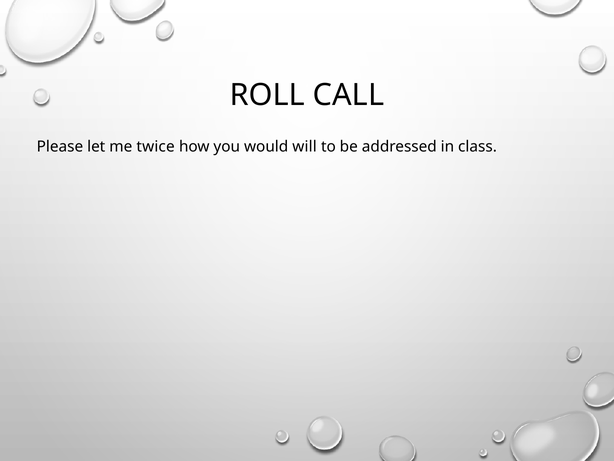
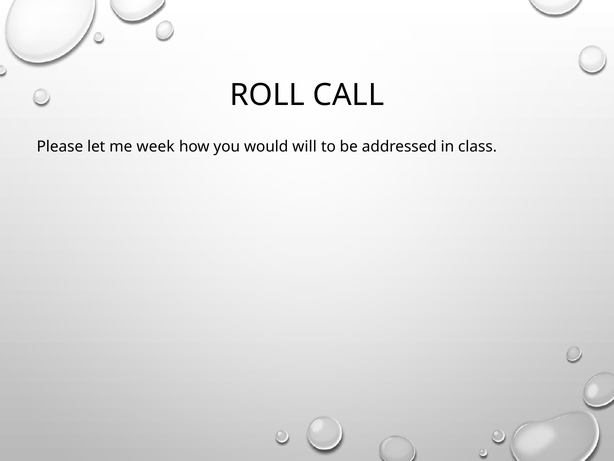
twice: twice -> week
